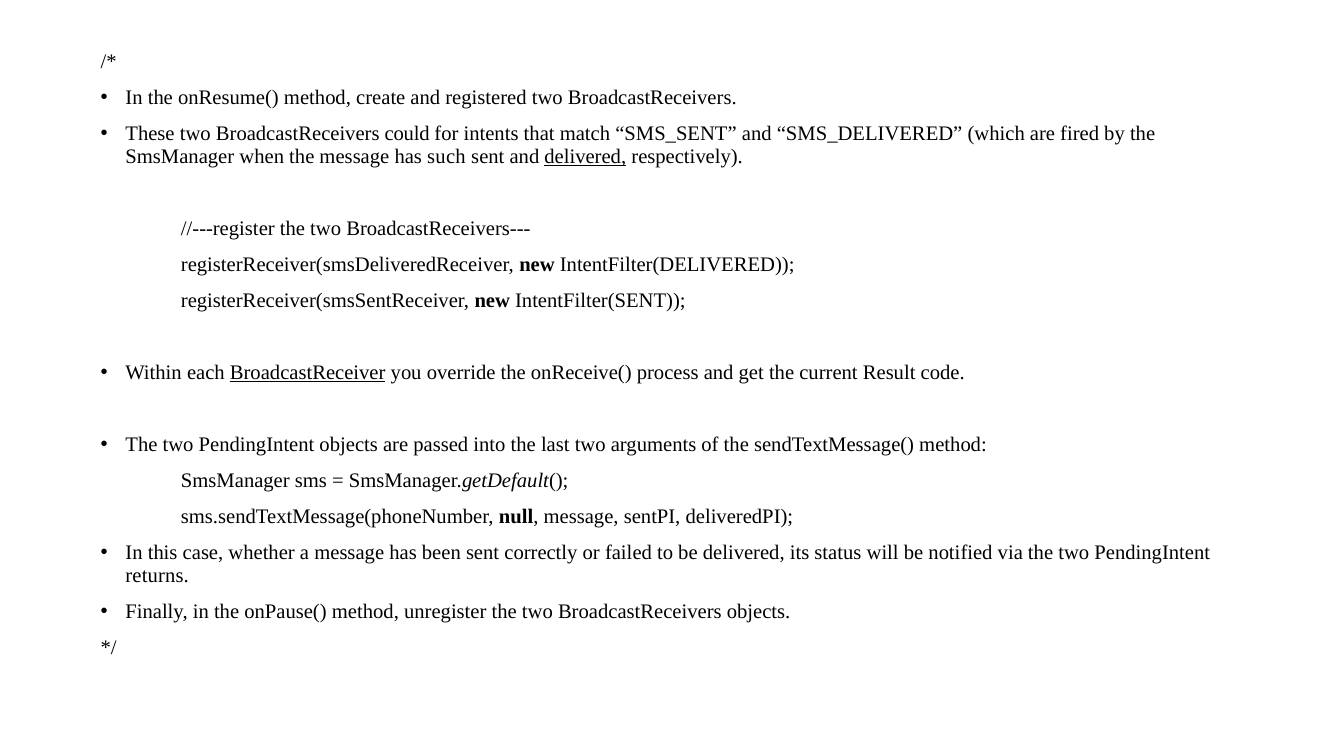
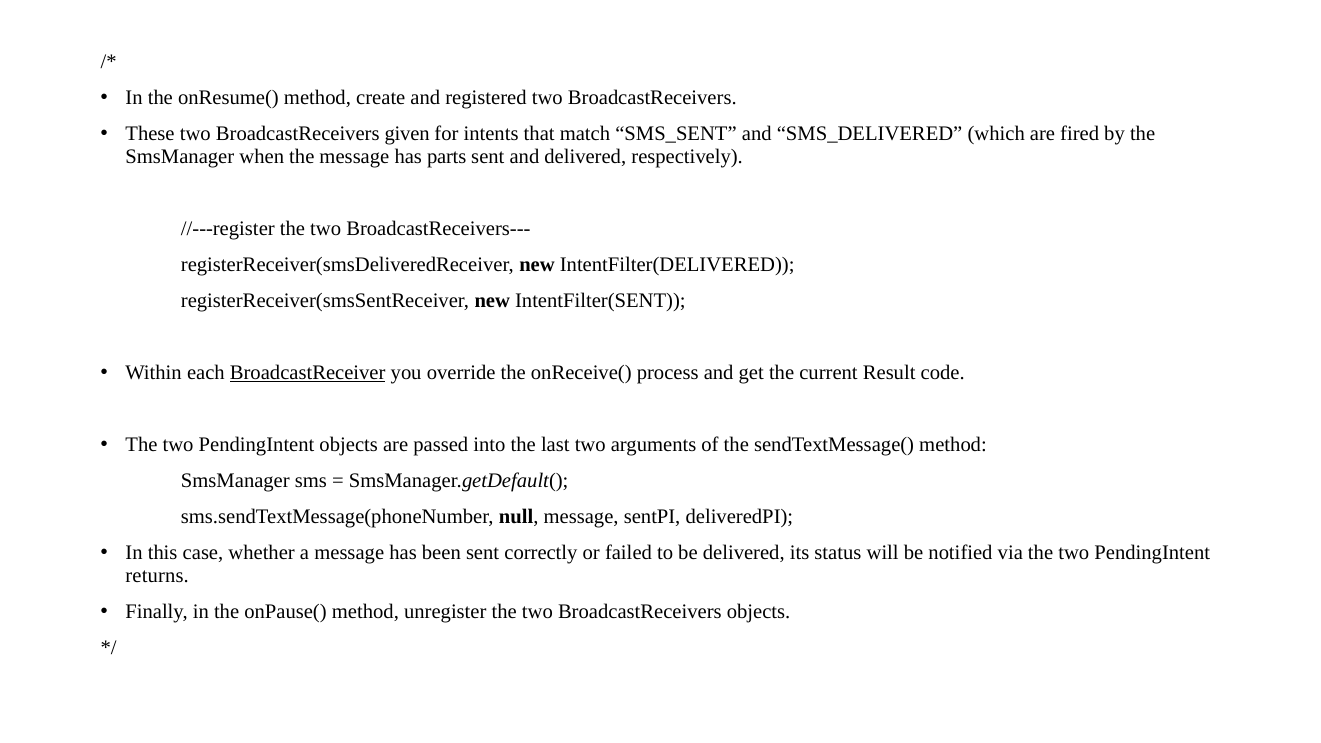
could: could -> given
such: such -> parts
delivered at (585, 156) underline: present -> none
